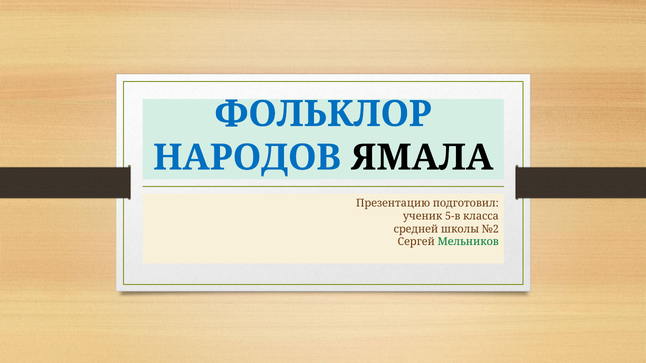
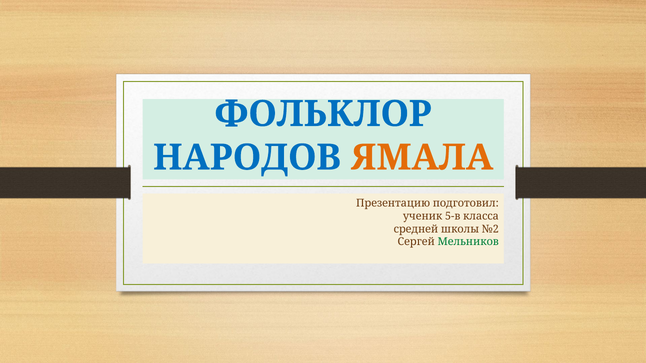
ЯМАЛА colour: black -> orange
